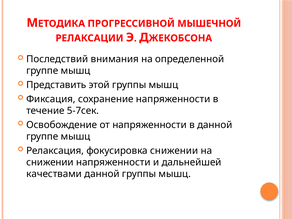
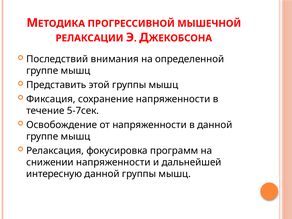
фокусировка снижении: снижении -> программ
качествами: качествами -> интересную
